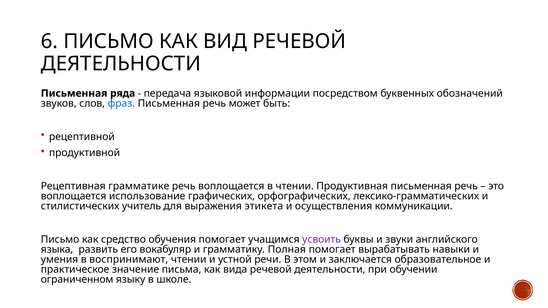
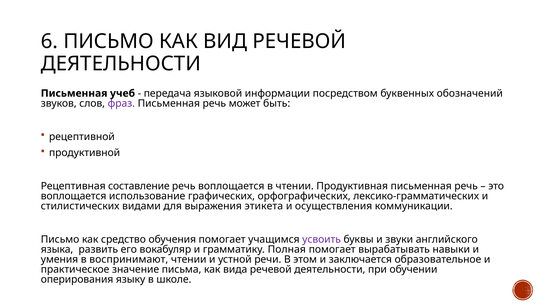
ряда: ряда -> учеб
фраз colour: blue -> purple
грамматике: грамматике -> составление
учитель: учитель -> видами
ограниченном: ограниченном -> оперирования
